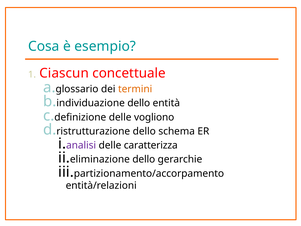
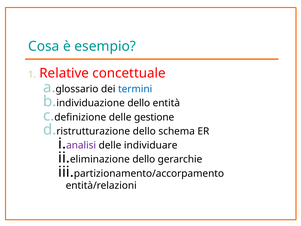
Ciascun: Ciascun -> Relative
termini colour: orange -> blue
vogliono: vogliono -> gestione
caratterizza: caratterizza -> individuare
